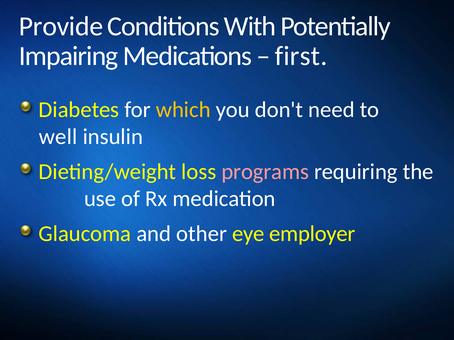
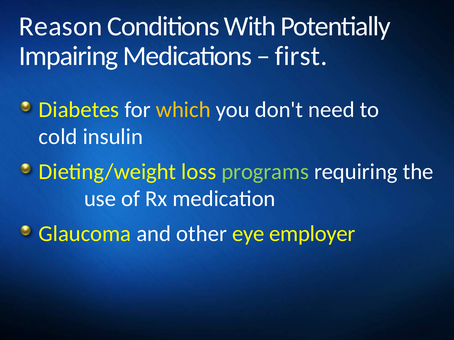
Provide: Provide -> Reason
well: well -> cold
programs colour: pink -> light green
